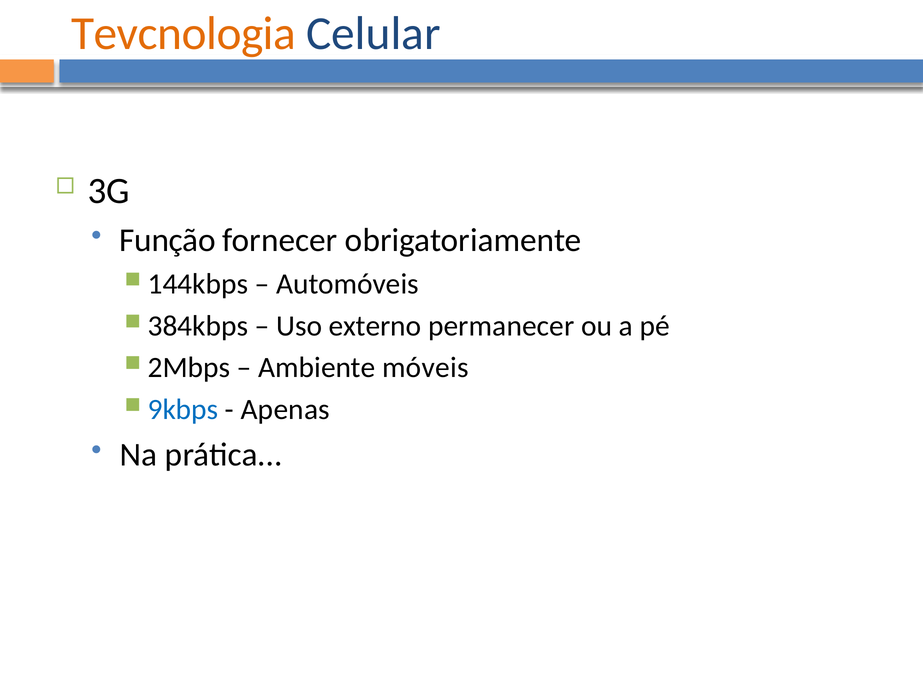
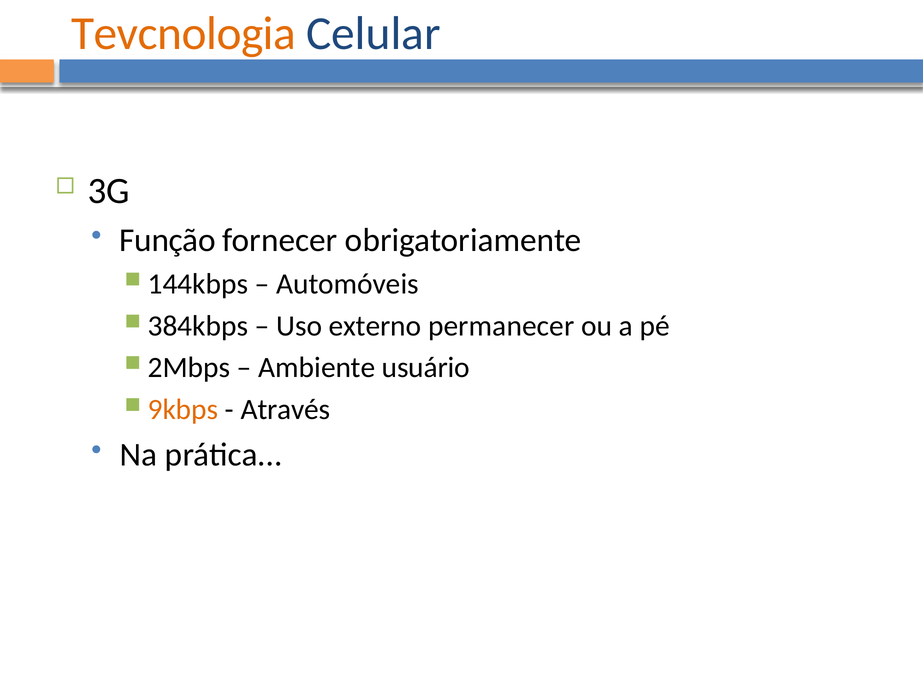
móveis: móveis -> usuário
9kbps colour: blue -> orange
Apenas: Apenas -> Através
